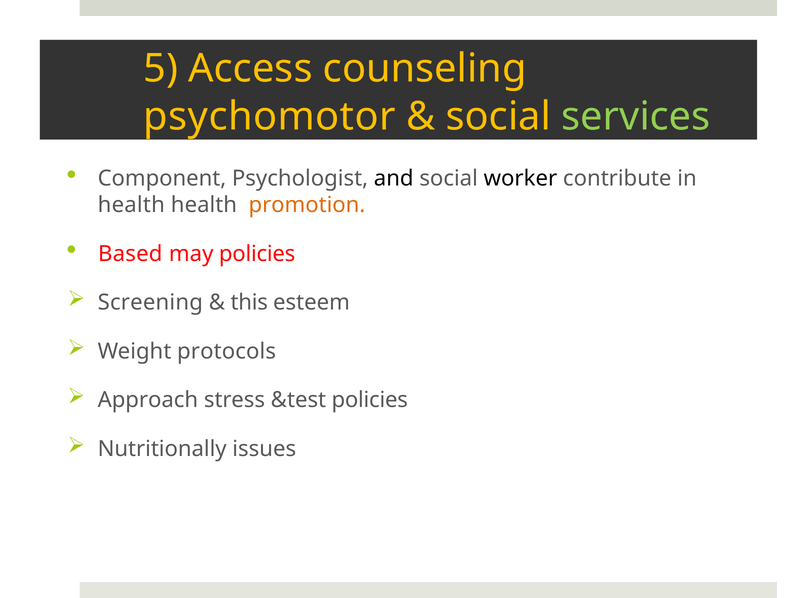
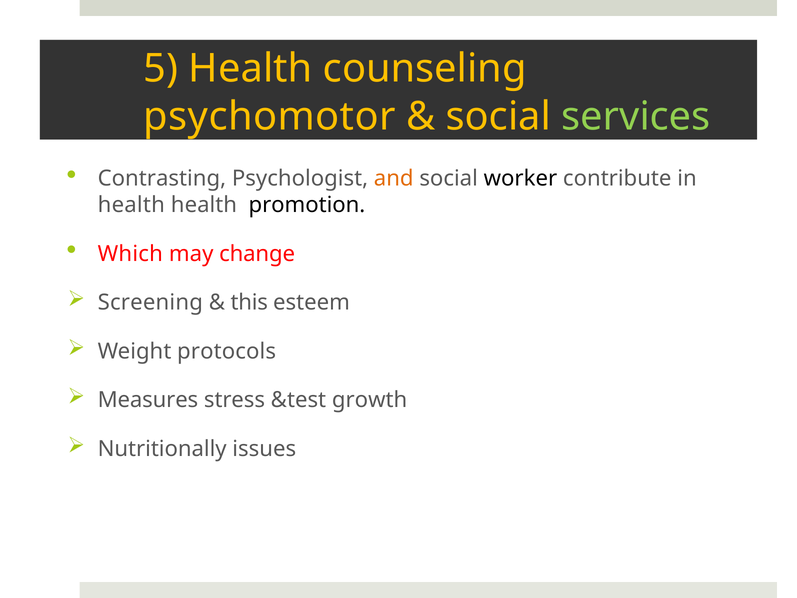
5 Access: Access -> Health
Component: Component -> Contrasting
and colour: black -> orange
promotion colour: orange -> black
Based: Based -> Which
may policies: policies -> change
Approach: Approach -> Measures
&test policies: policies -> growth
